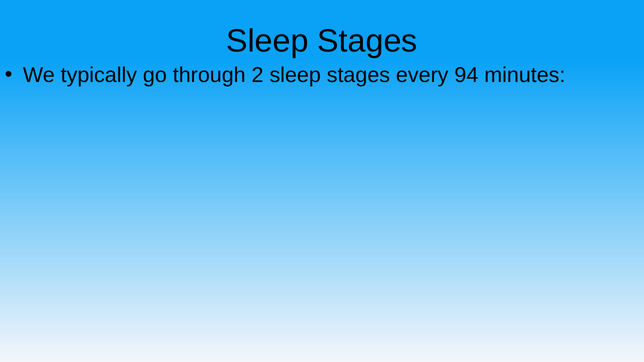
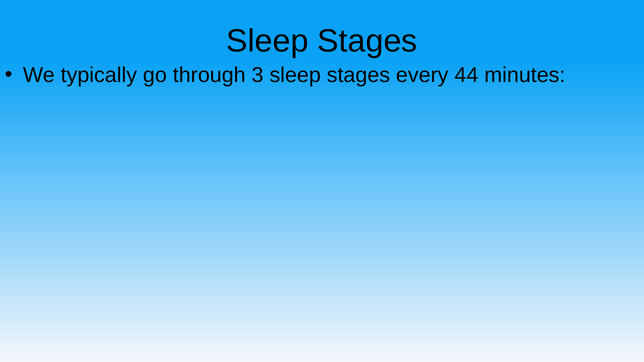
2: 2 -> 3
94: 94 -> 44
